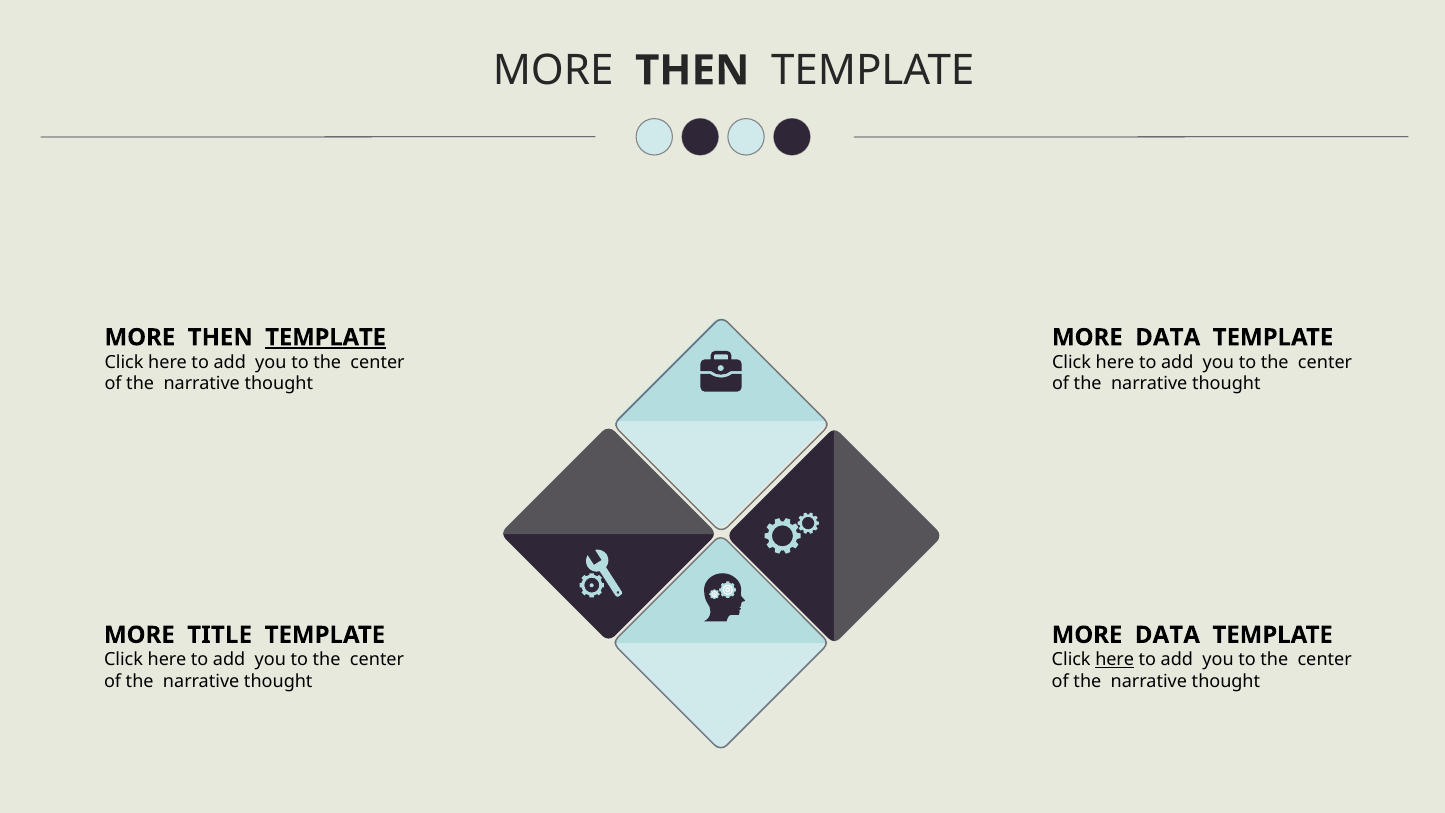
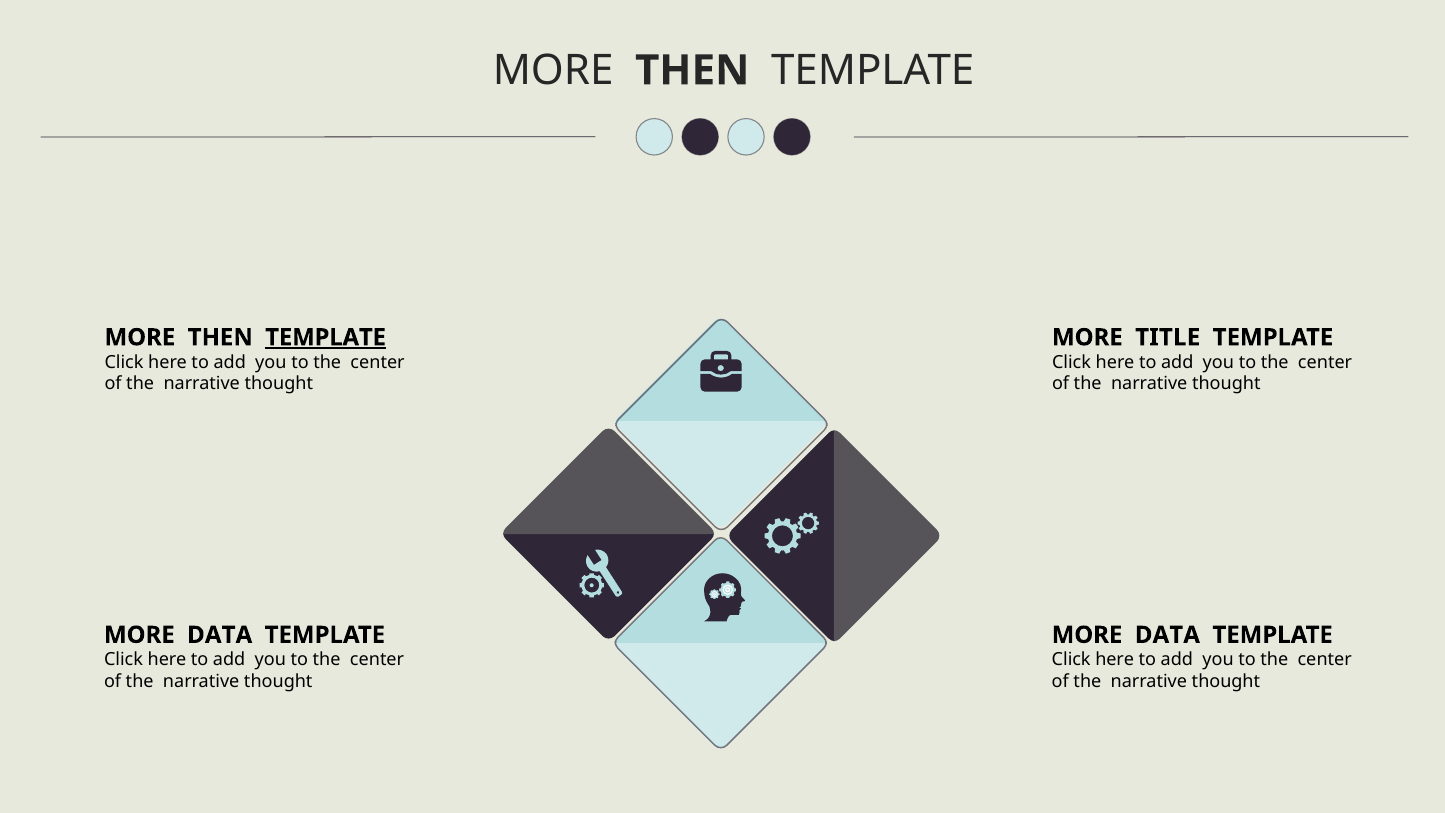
DATA at (1168, 337): DATA -> TITLE
TITLE at (220, 635): TITLE -> DATA
here at (1115, 660) underline: present -> none
